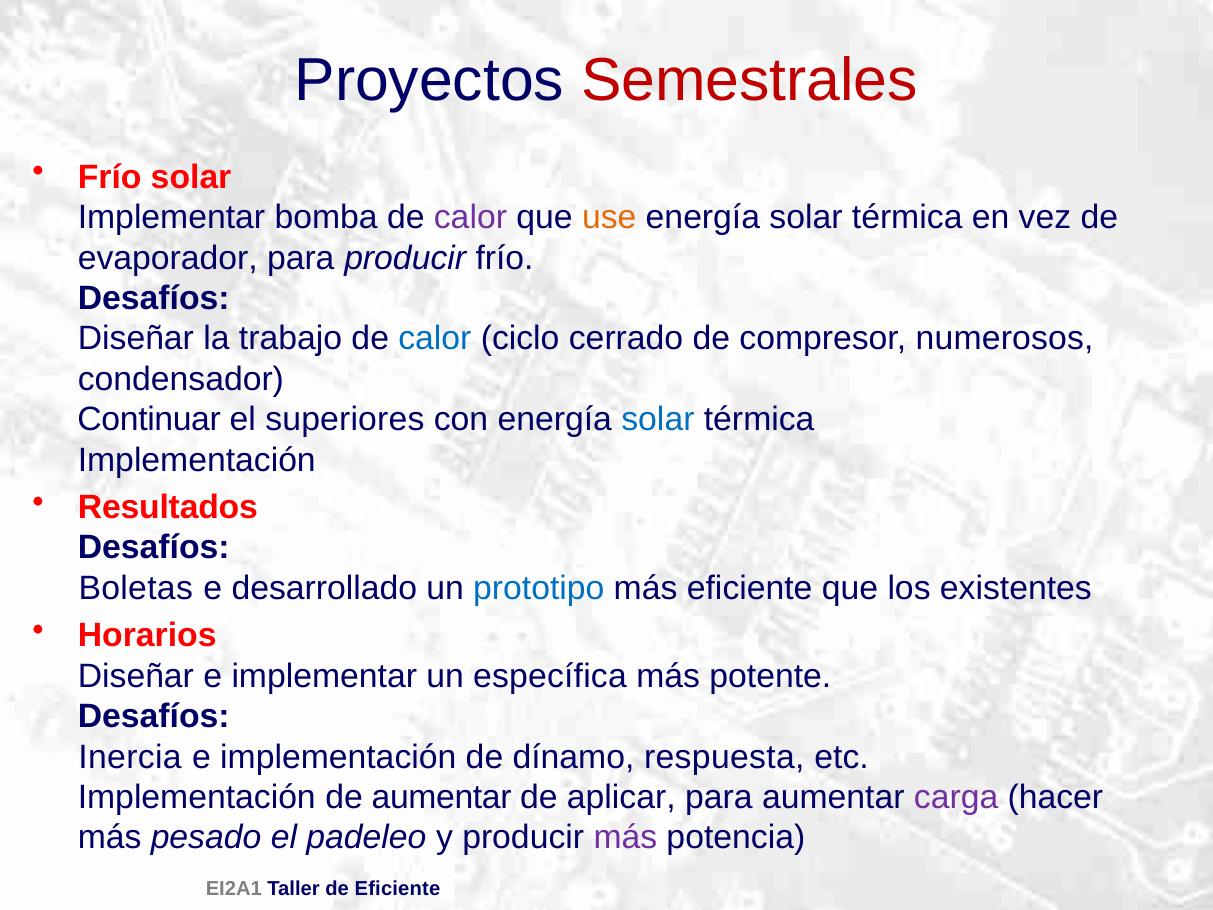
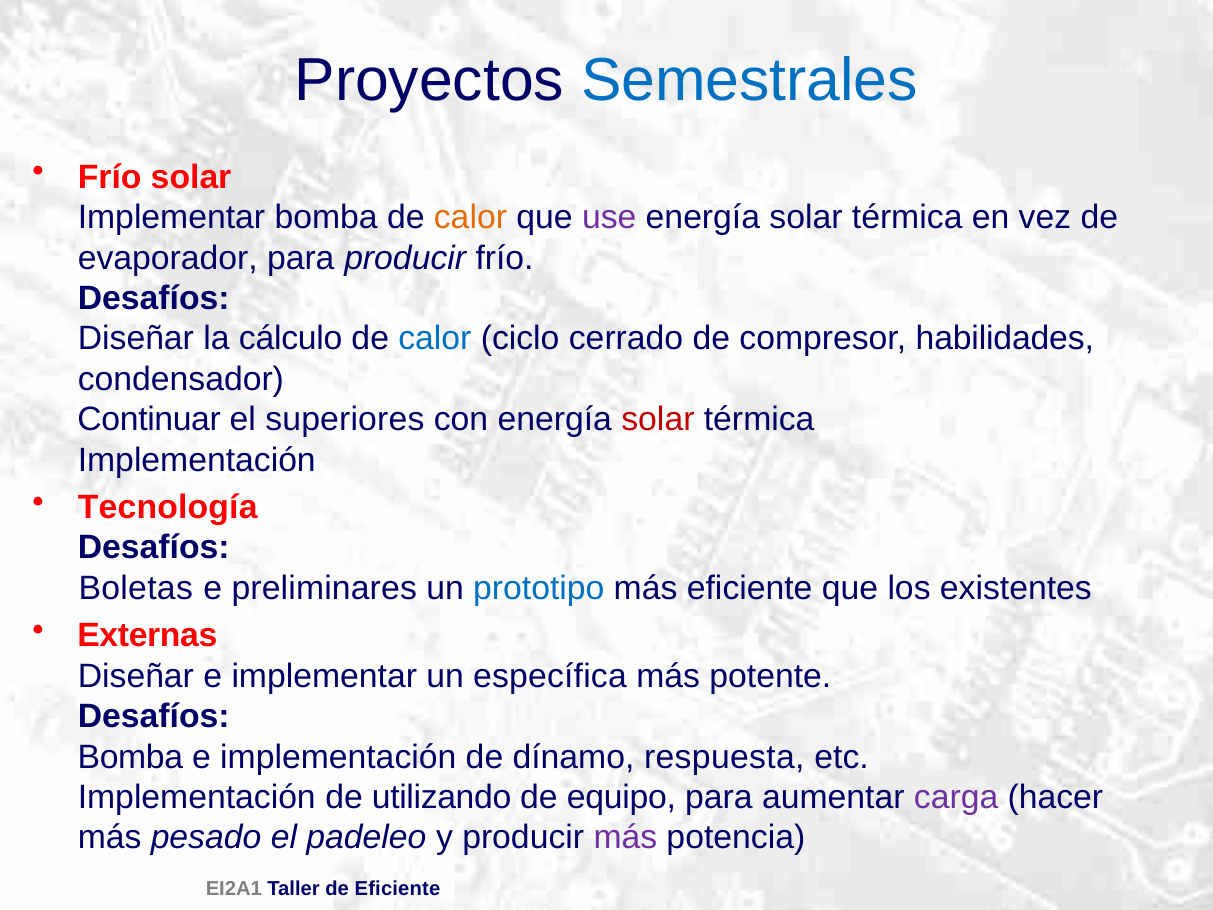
Semestrales colour: red -> blue
calor at (470, 217) colour: purple -> orange
use colour: orange -> purple
trabajo: trabajo -> cálculo
numerosos: numerosos -> habilidades
solar at (658, 420) colour: blue -> red
Resultados: Resultados -> Tecnología
desarrollado: desarrollado -> preliminares
Horarios: Horarios -> Externas
Inercia at (130, 757): Inercia -> Bomba
de aumentar: aumentar -> utilizando
aplicar: aplicar -> equipo
